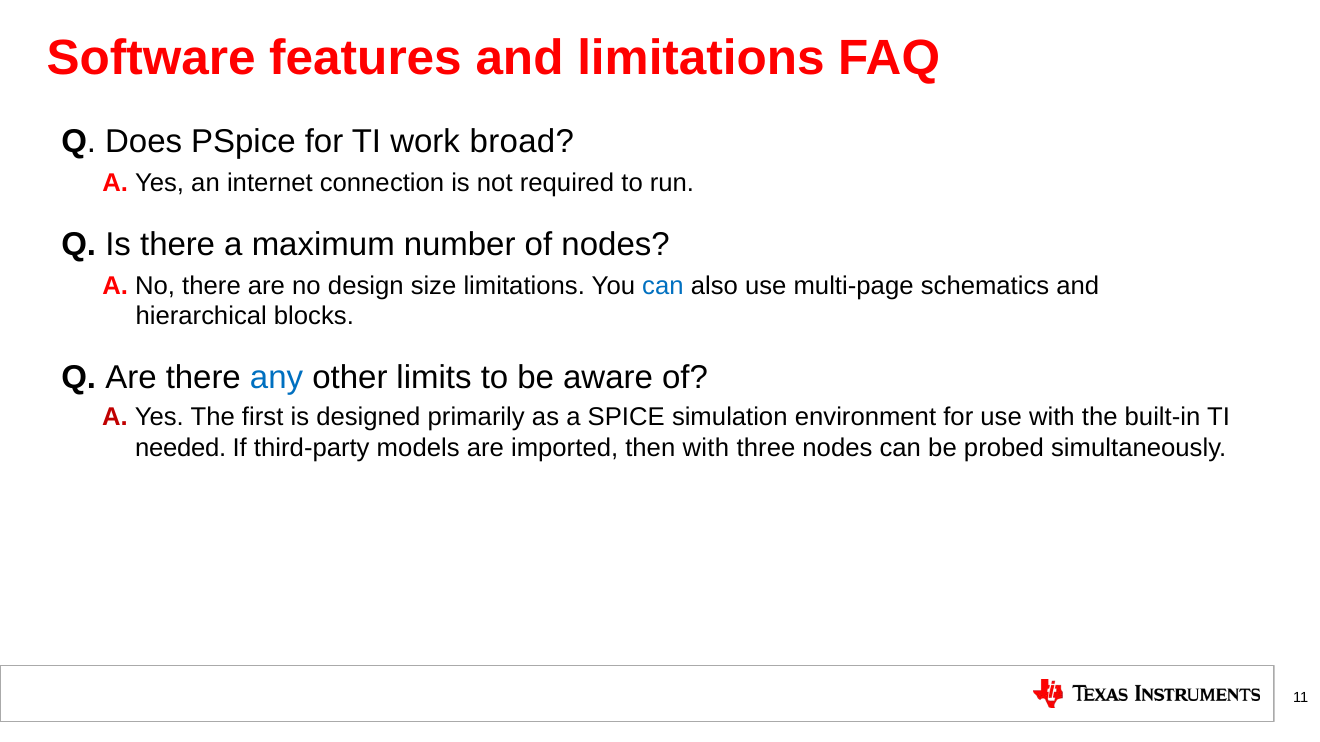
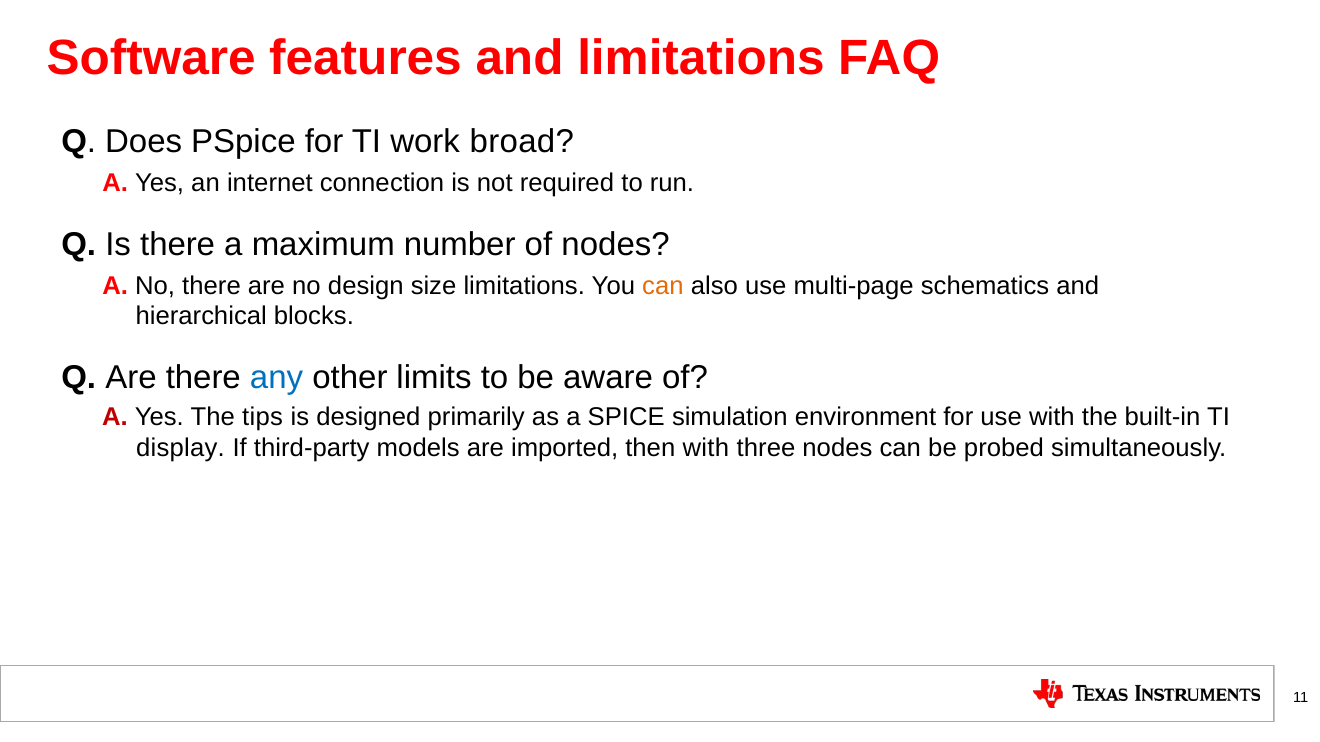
can at (663, 286) colour: blue -> orange
first: first -> tips
needed: needed -> display
